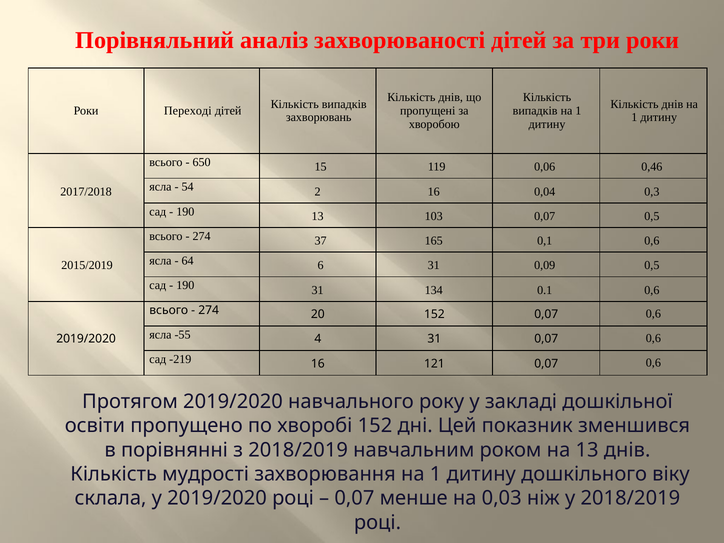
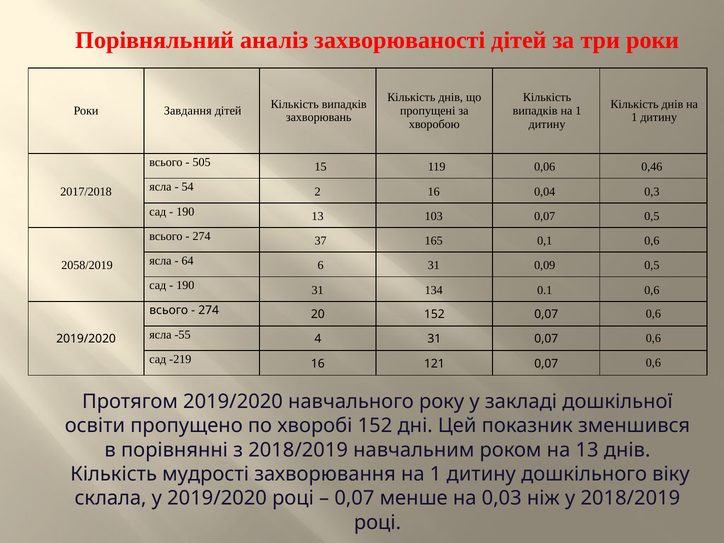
Переході: Переході -> Завдання
650: 650 -> 505
2015/2019: 2015/2019 -> 2058/2019
